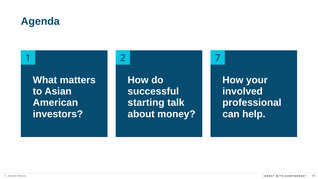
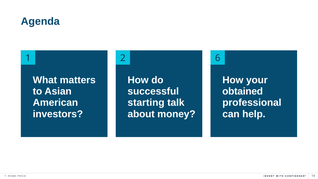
7: 7 -> 6
involved: involved -> obtained
